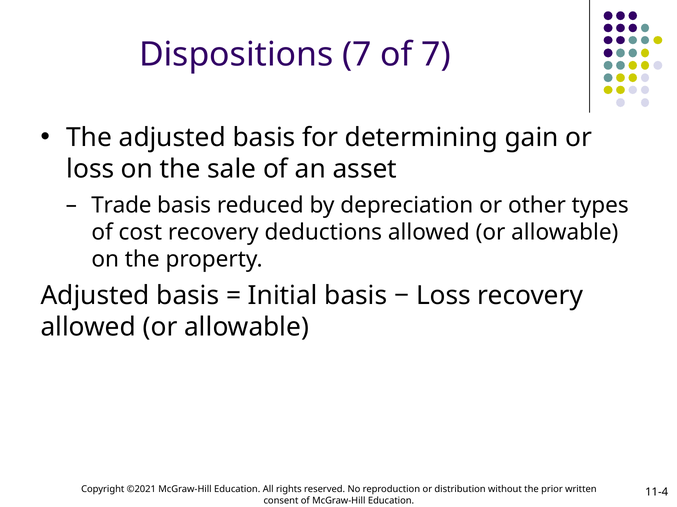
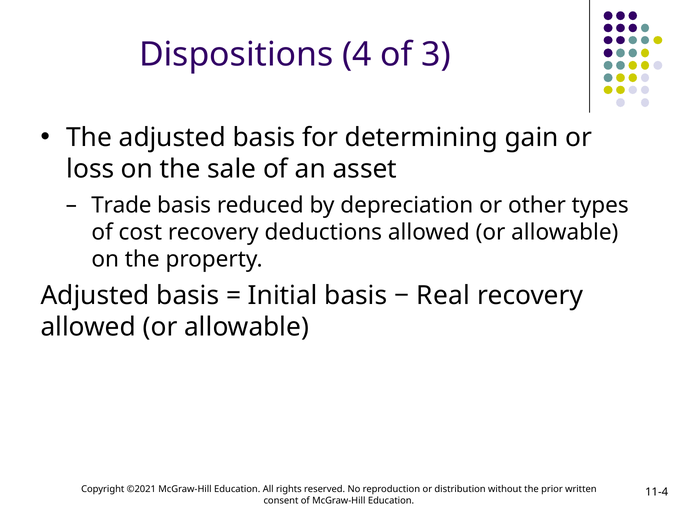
Dispositions 7: 7 -> 4
of 7: 7 -> 3
Loss at (443, 296): Loss -> Real
